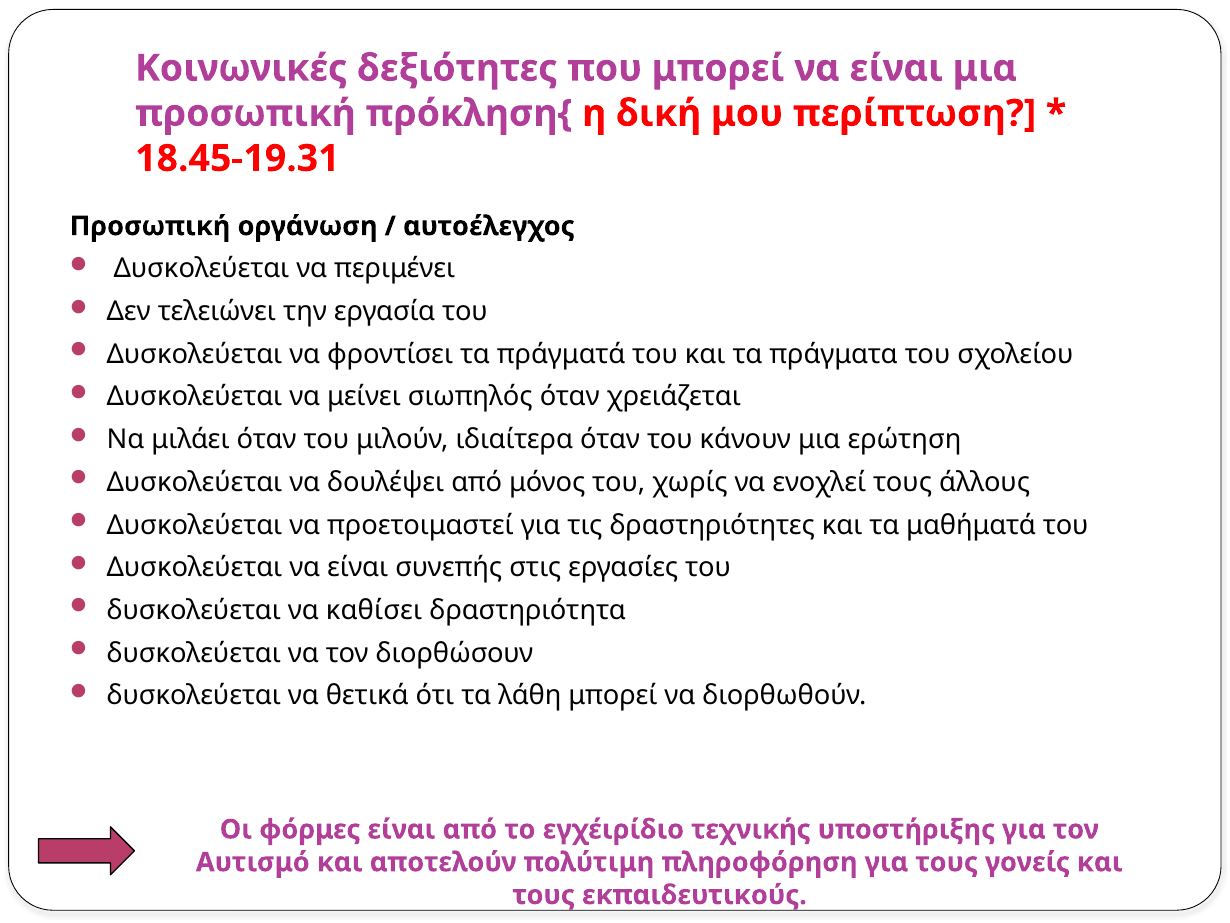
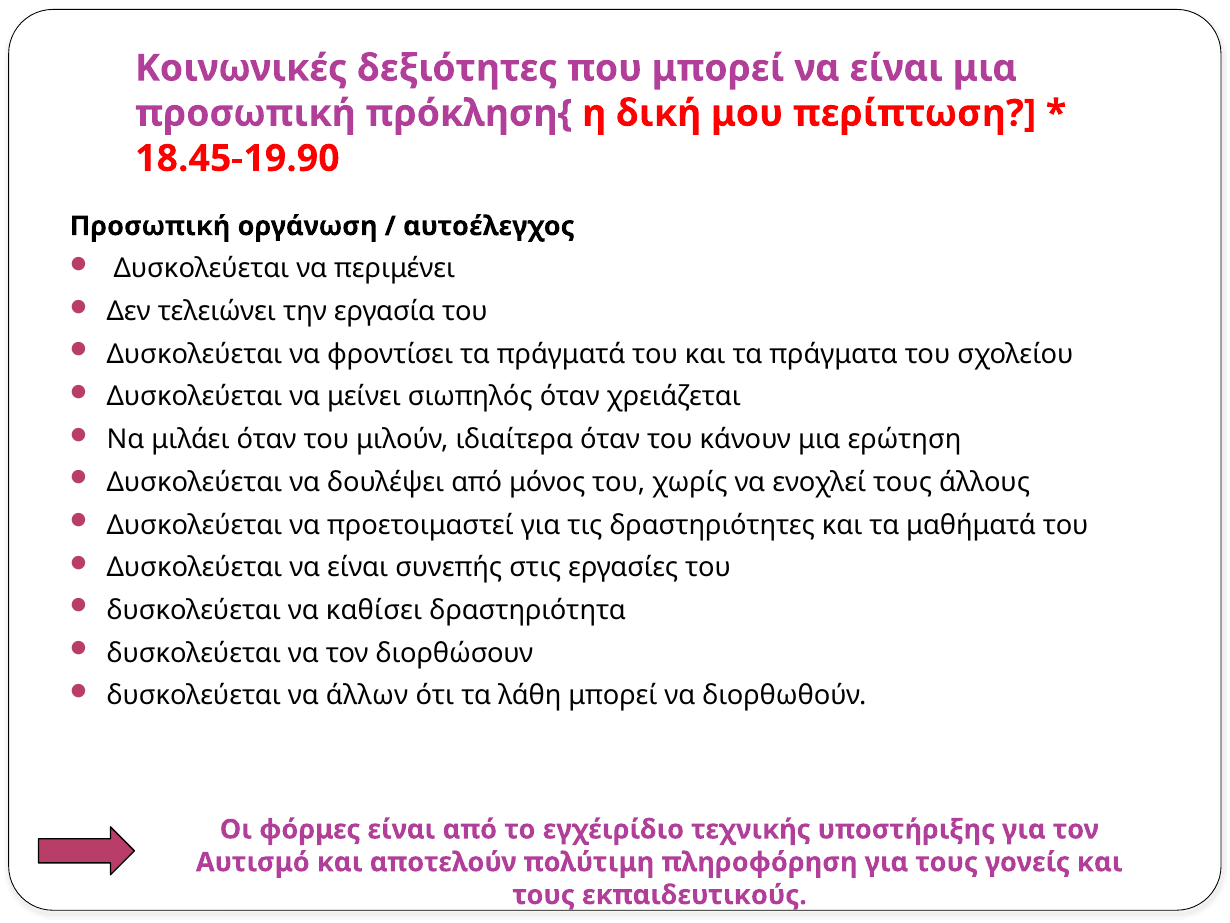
18.45-19.31: 18.45-19.31 -> 18.45-19.90
θετικά: θετικά -> άλλων
